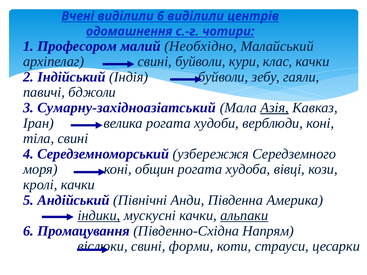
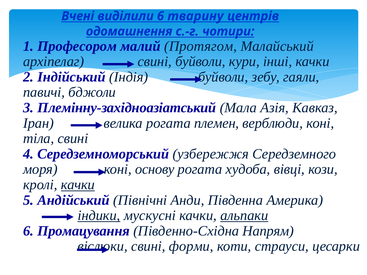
6 виділили: виділили -> тварину
Необхідно: Необхідно -> Протягом
клас: клас -> інші
Сумарну-західноазіатський: Сумарну-західноазіатський -> Племінну-західноазіатський
Азія underline: present -> none
худоби: худоби -> племен
общин: общин -> основу
качки at (78, 185) underline: none -> present
